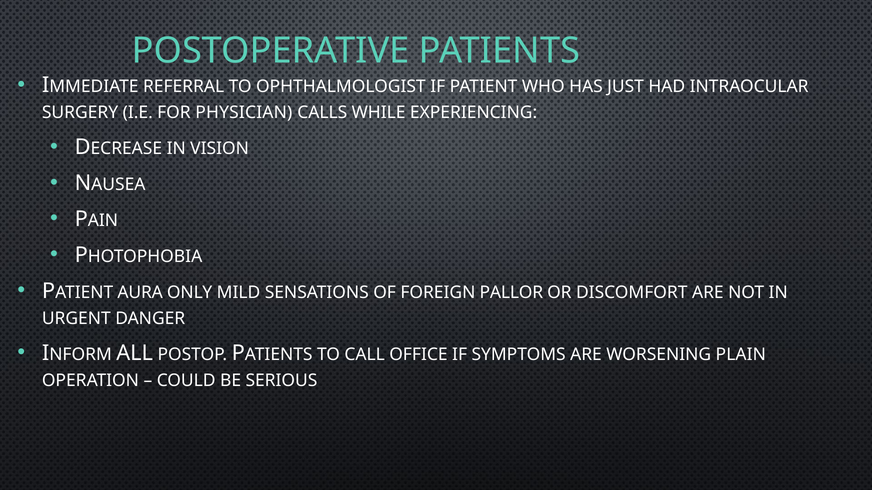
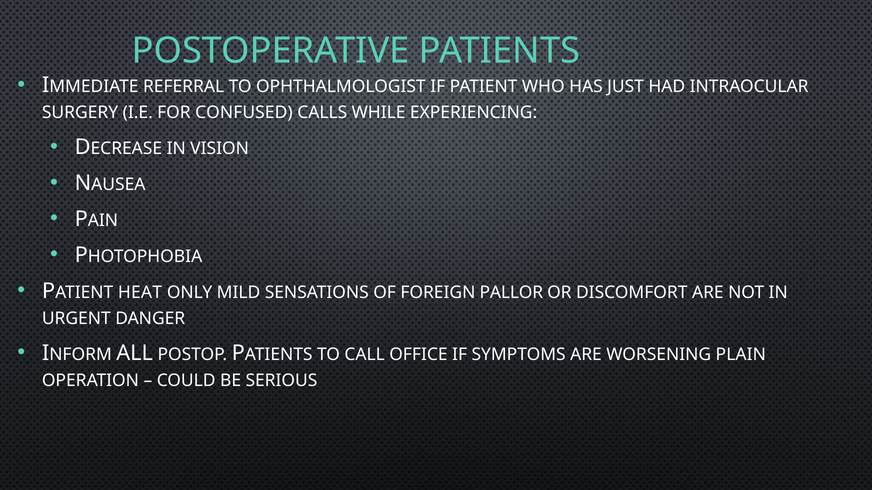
PHYSICIAN: PHYSICIAN -> CONFUSED
AURA: AURA -> HEAT
